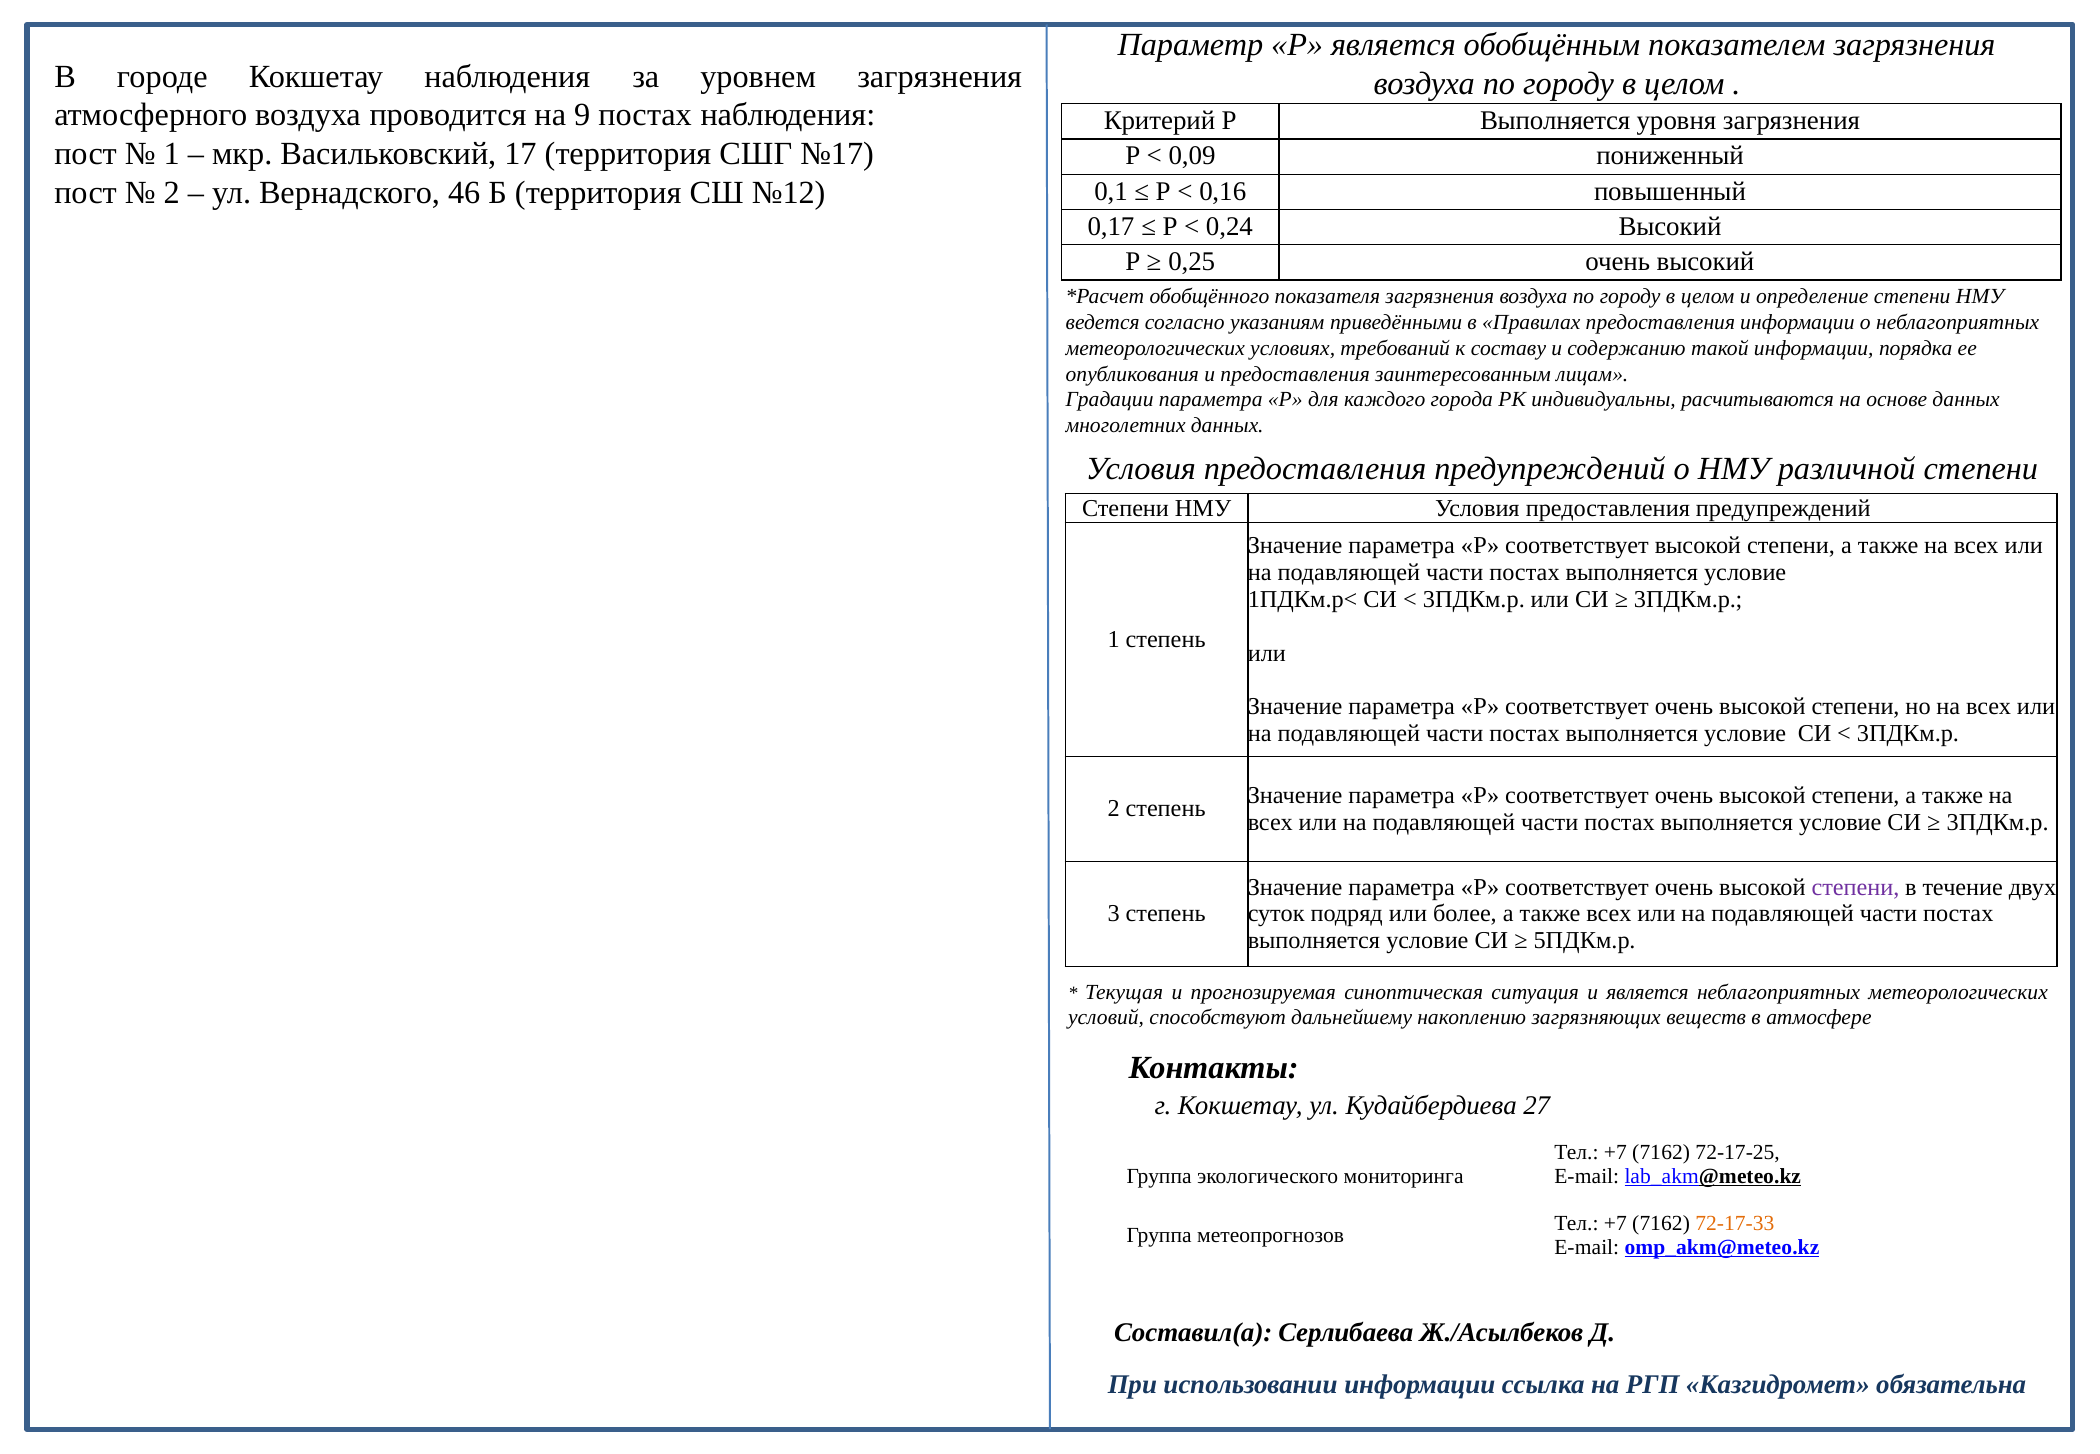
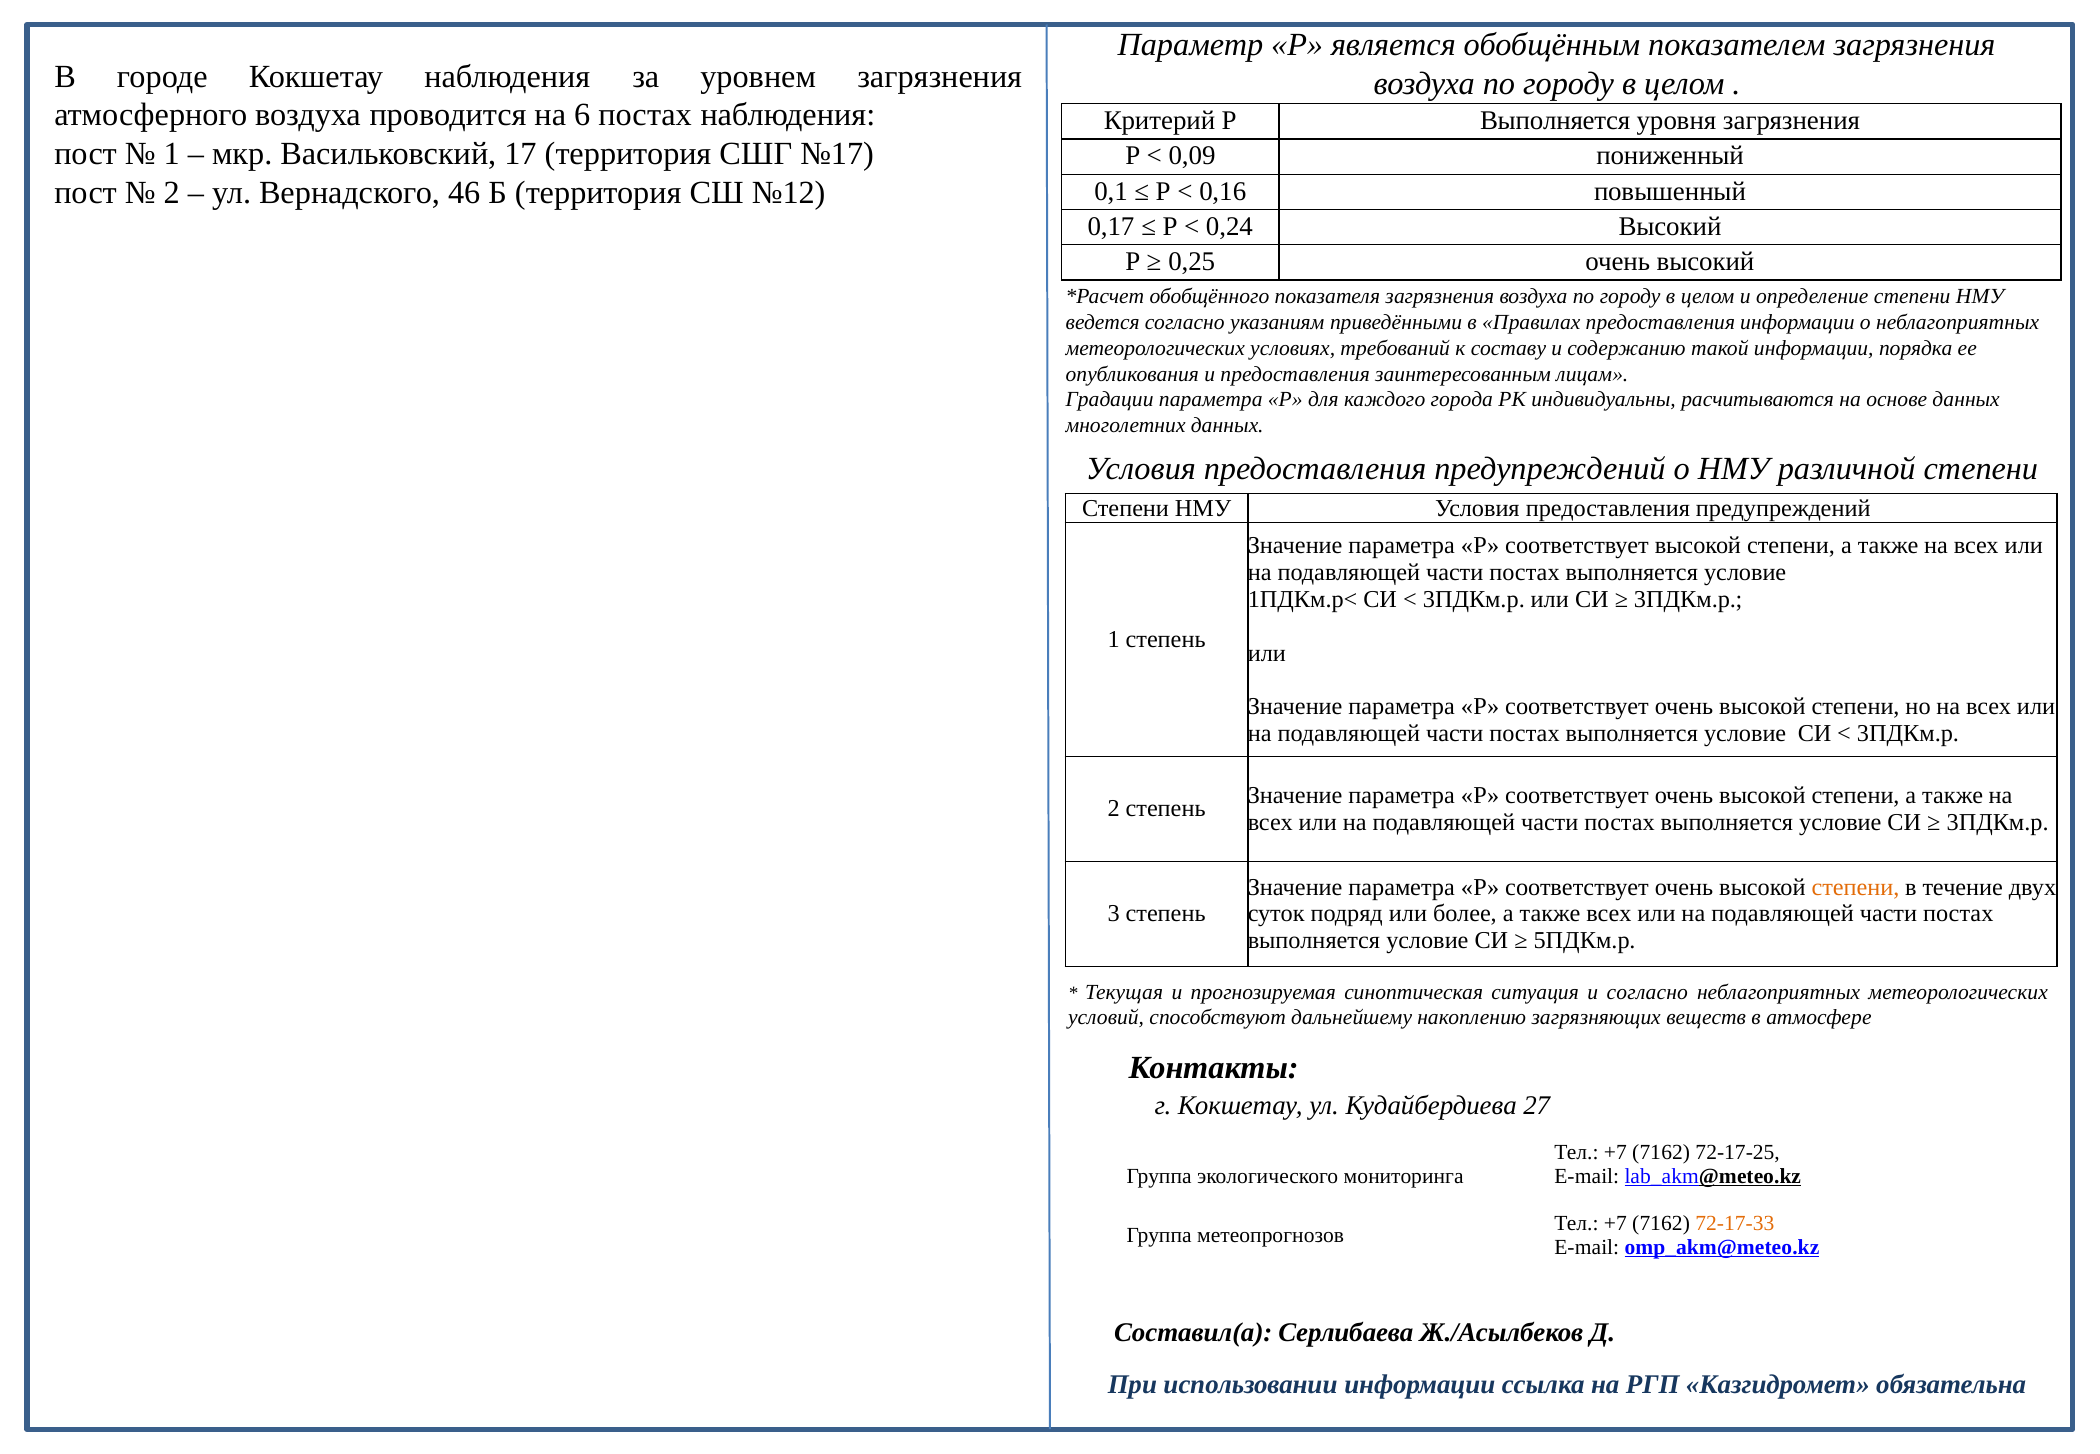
9: 9 -> 6
степени at (1856, 887) colour: purple -> orange
и является: является -> согласно
